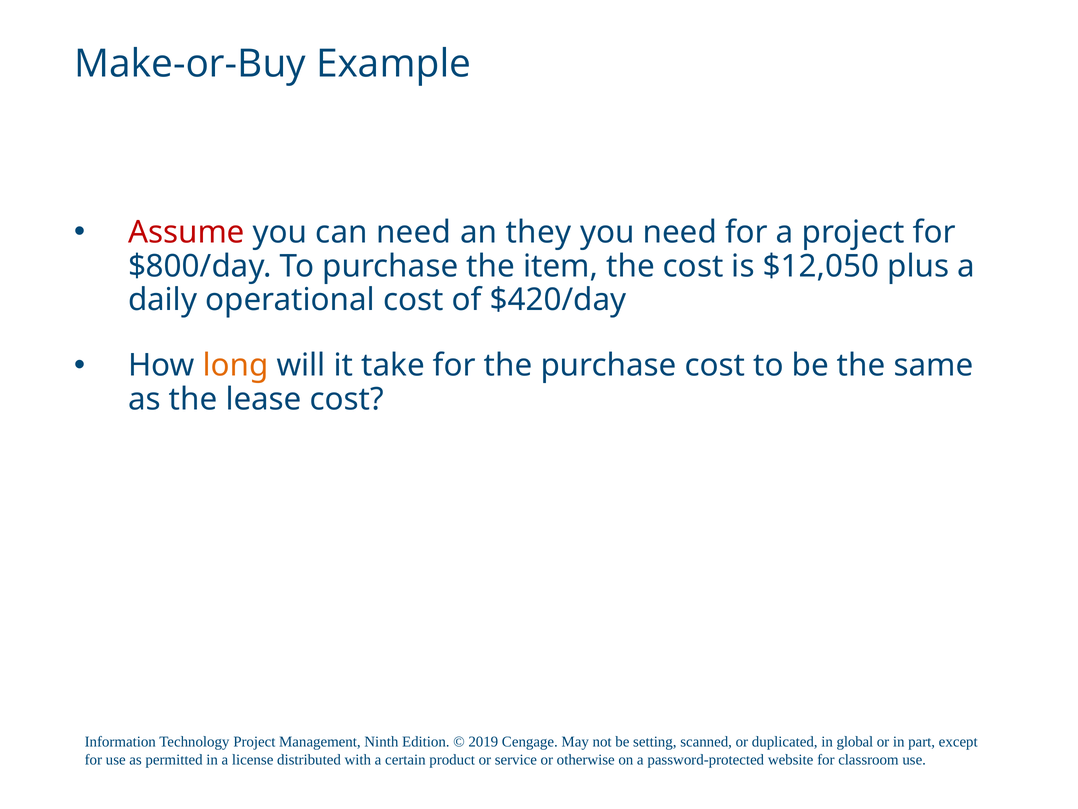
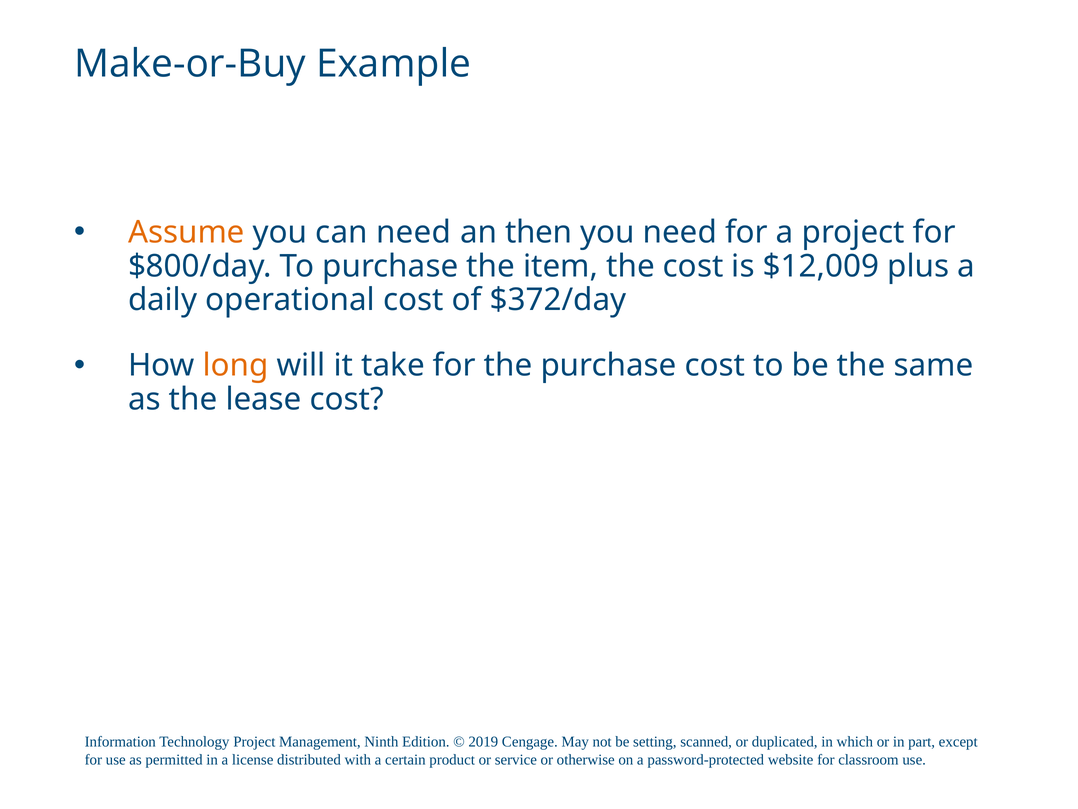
Assume colour: red -> orange
they: they -> then
$12,050: $12,050 -> $12,009
$420/day: $420/day -> $372/day
global: global -> which
